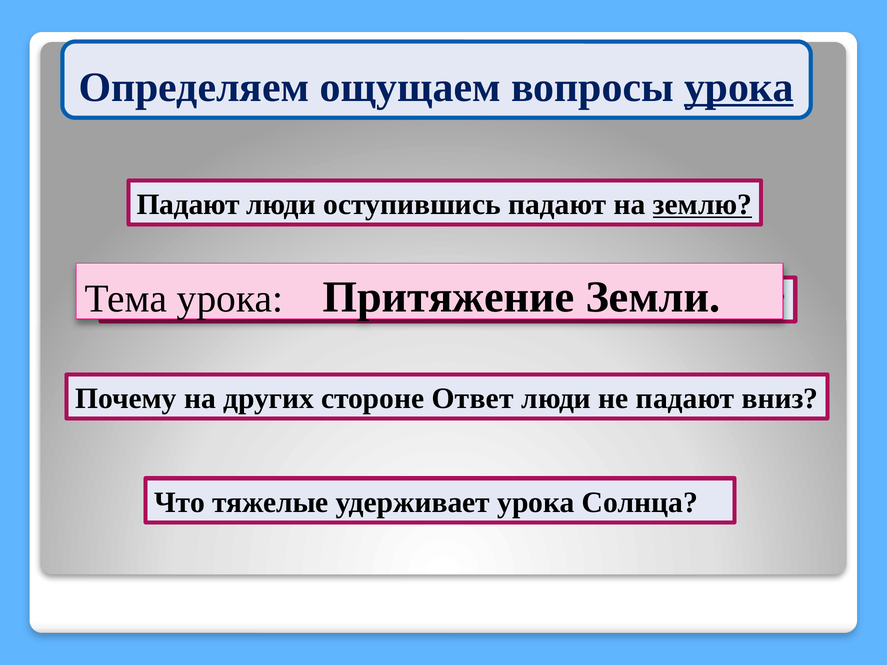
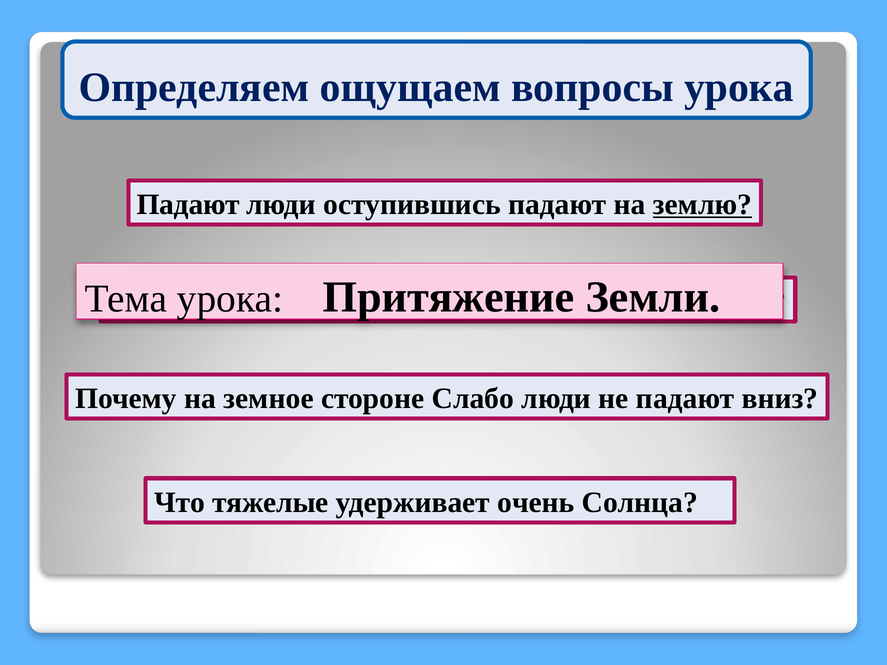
урока at (739, 88) underline: present -> none
других: других -> земное
Ответ: Ответ -> Слабо
удерживает урока: урока -> очень
